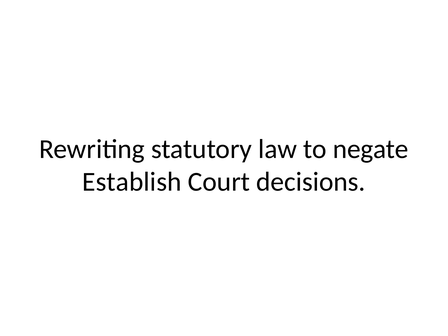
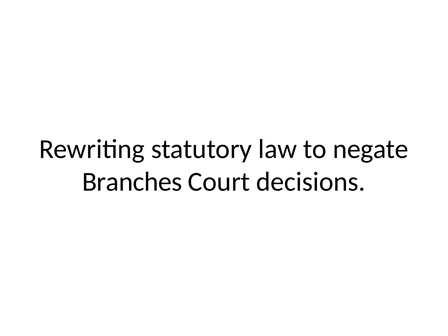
Establish: Establish -> Branches
